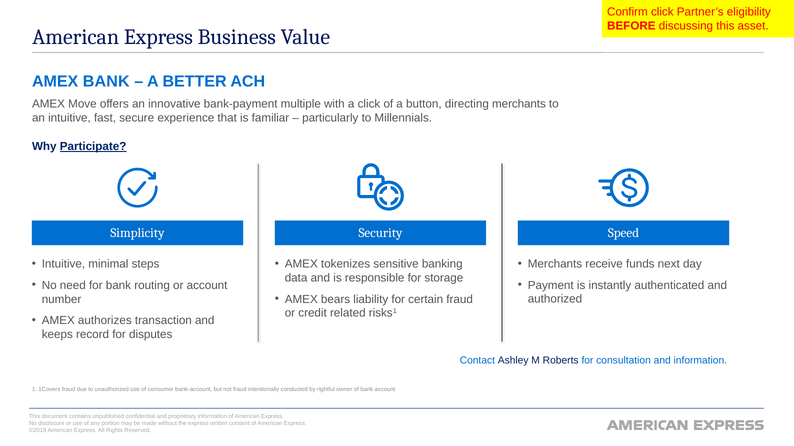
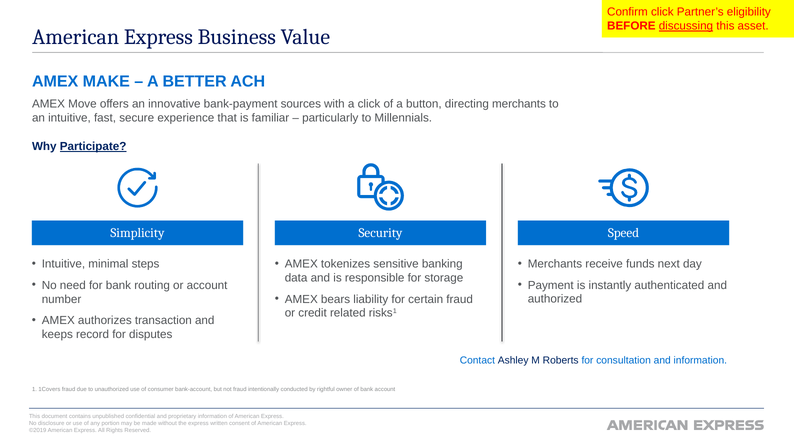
discussing underline: none -> present
AMEX BANK: BANK -> MAKE
multiple: multiple -> sources
